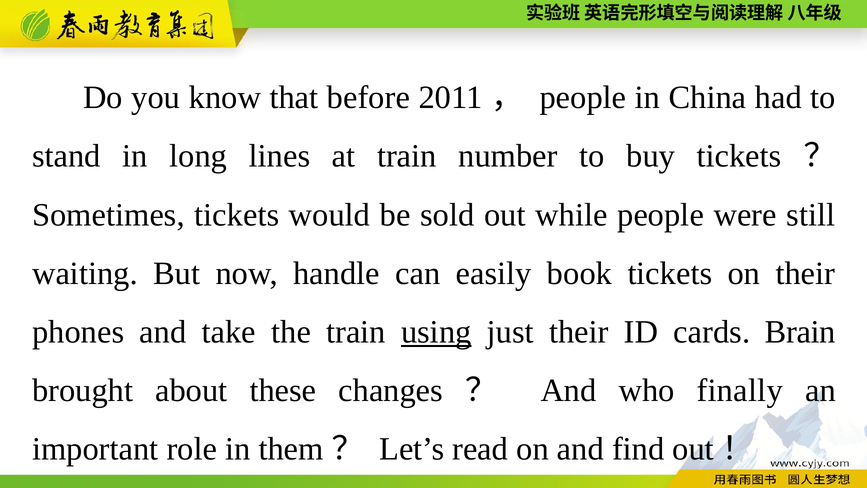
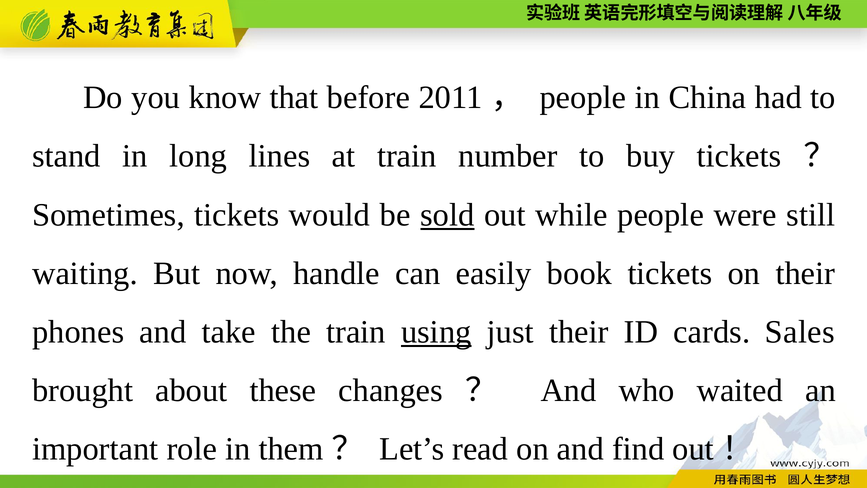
sold underline: none -> present
Brain: Brain -> Sales
finally: finally -> waited
